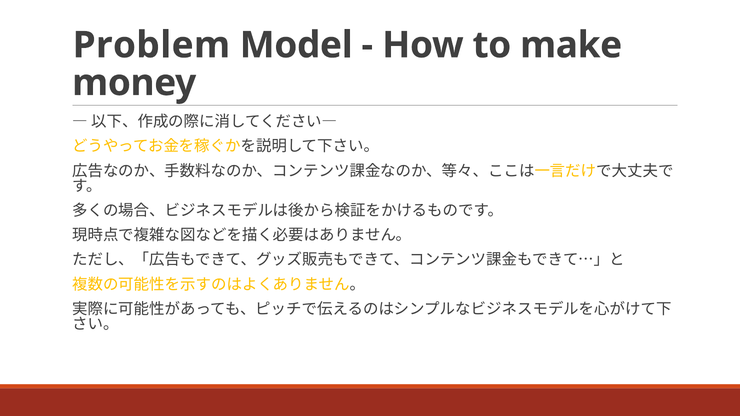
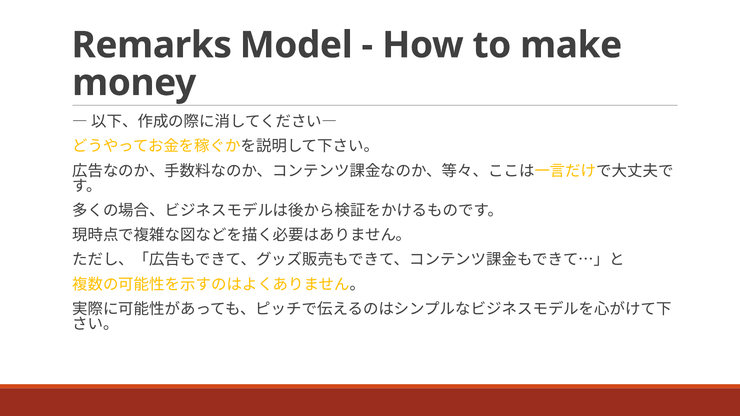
Problem: Problem -> Remarks
